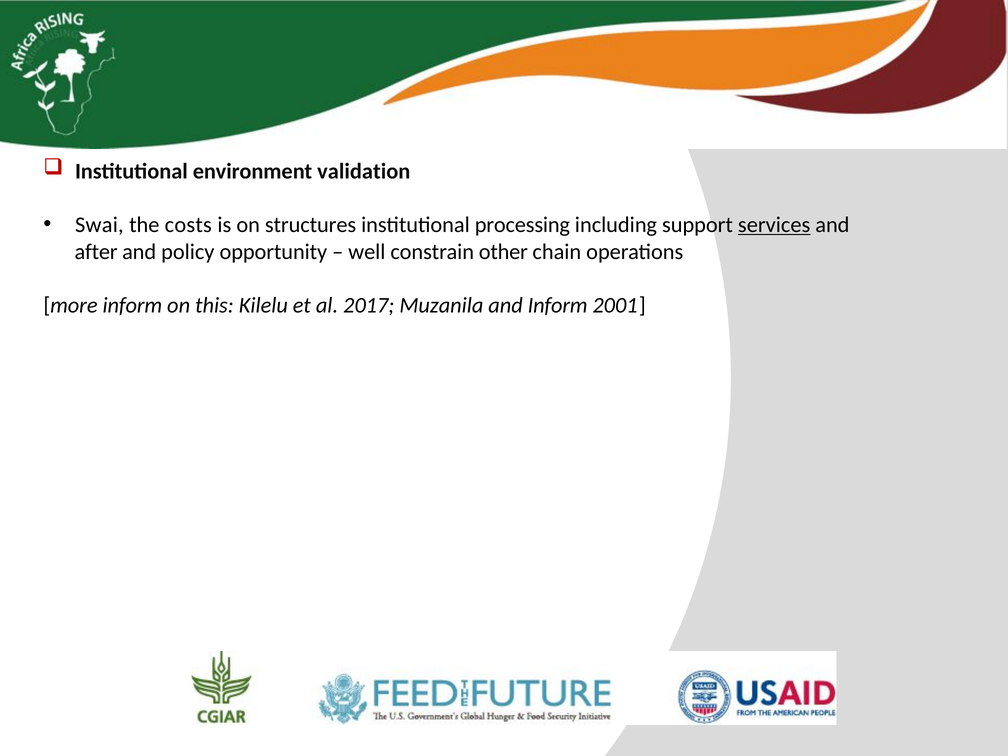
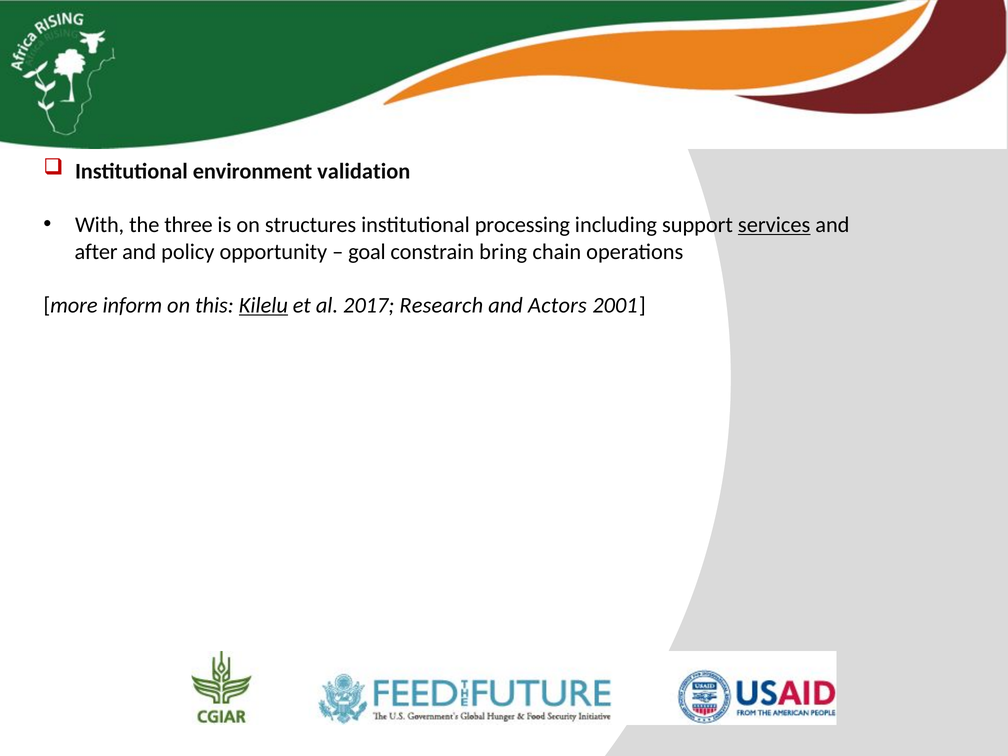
Swai: Swai -> With
costs: costs -> three
well: well -> goal
other: other -> bring
Kilelu underline: none -> present
Muzanila: Muzanila -> Research
and Inform: Inform -> Actors
